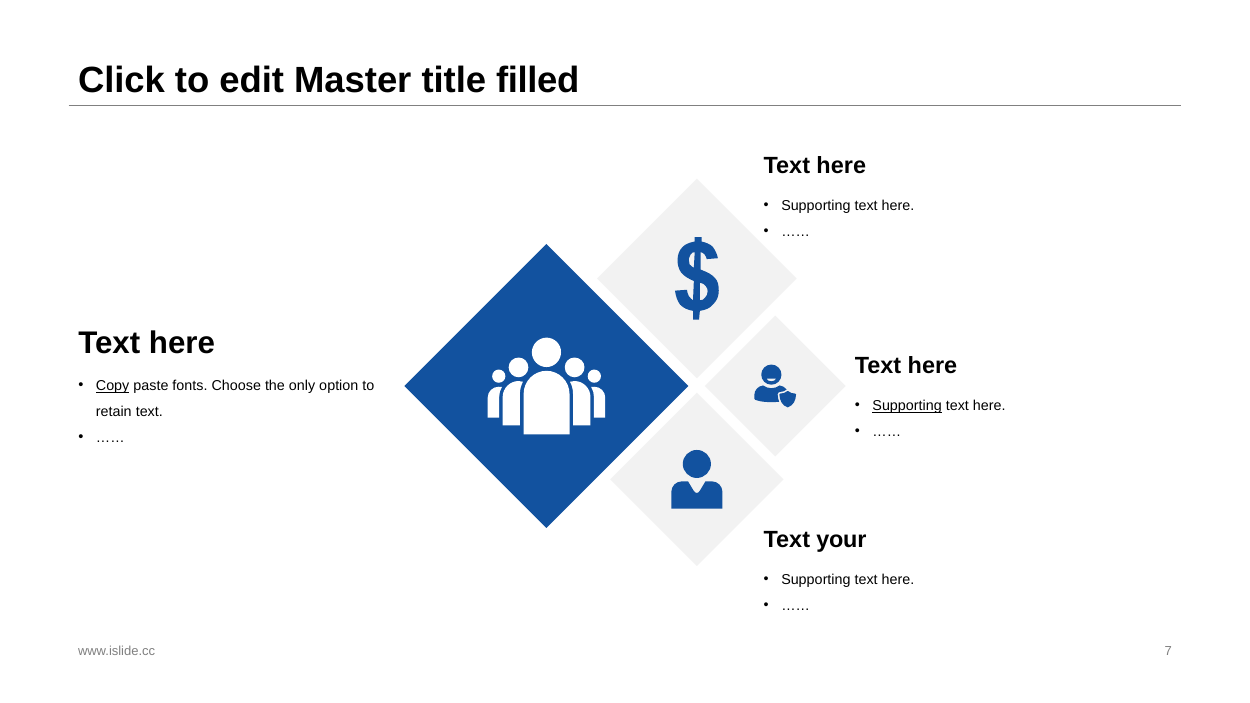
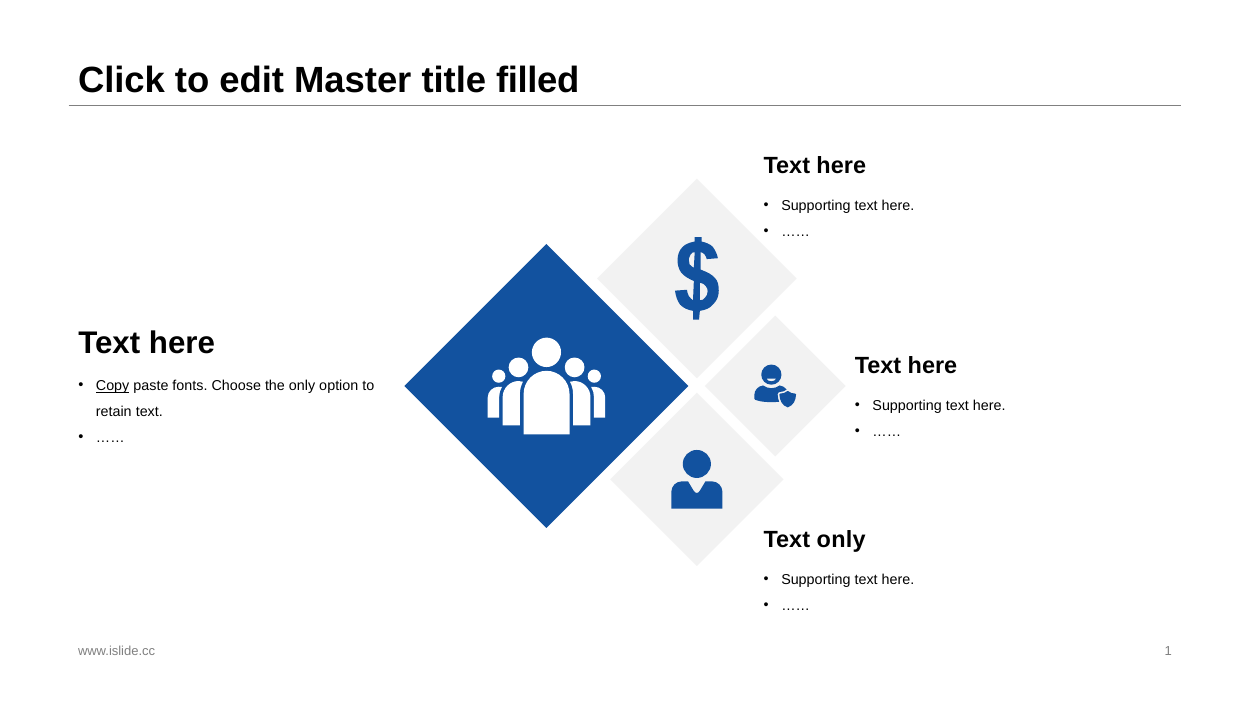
Supporting at (907, 406) underline: present -> none
Text your: your -> only
7: 7 -> 1
